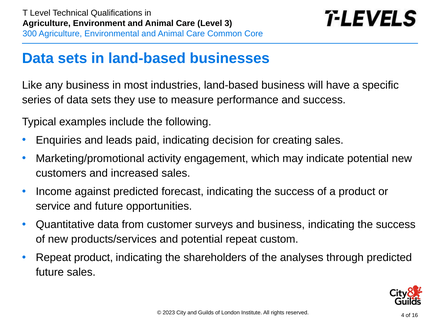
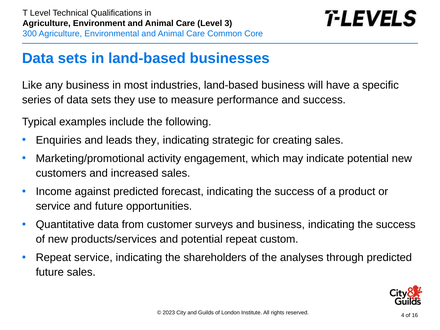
leads paid: paid -> they
decision: decision -> strategic
Repeat product: product -> service
